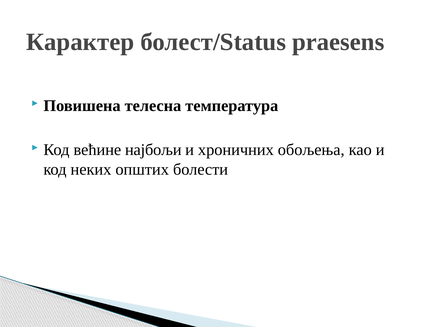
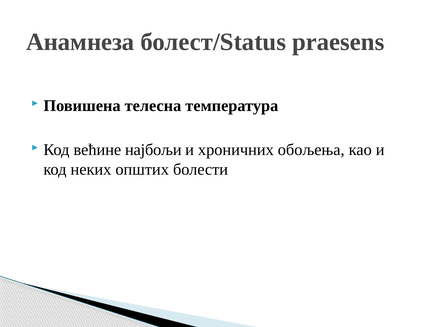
Карактер: Карактер -> Анамнеза
